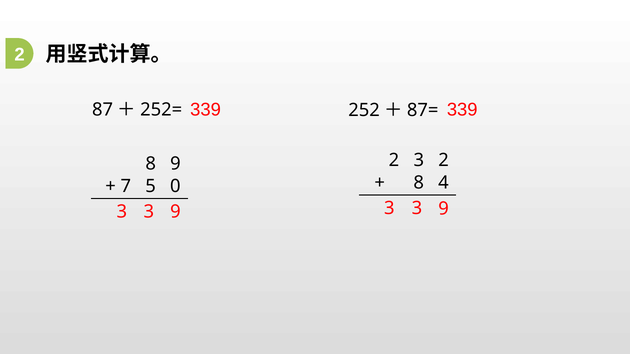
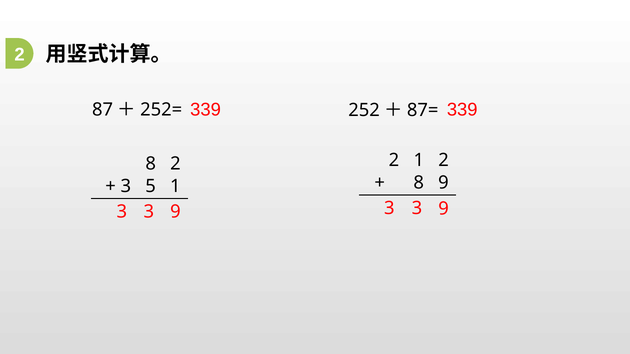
2 3: 3 -> 1
8 9: 9 -> 2
8 4: 4 -> 9
7 at (126, 186): 7 -> 3
5 0: 0 -> 1
